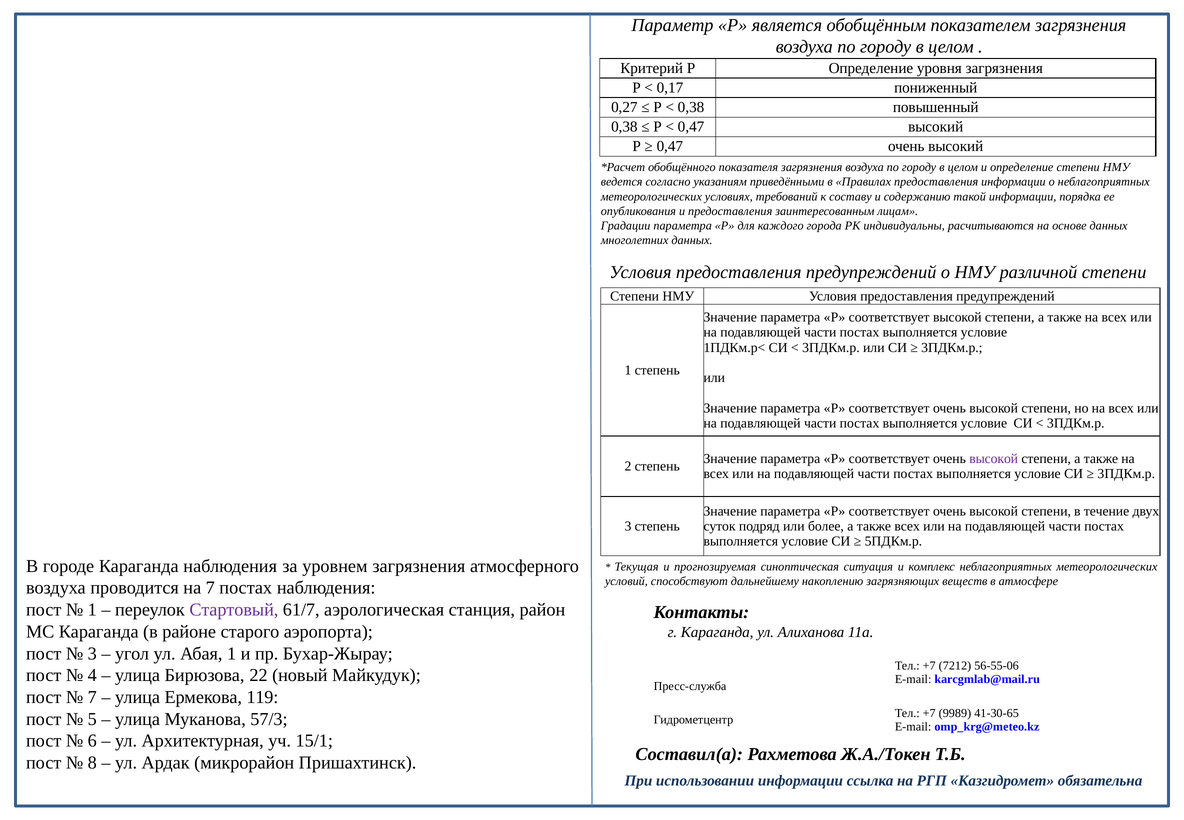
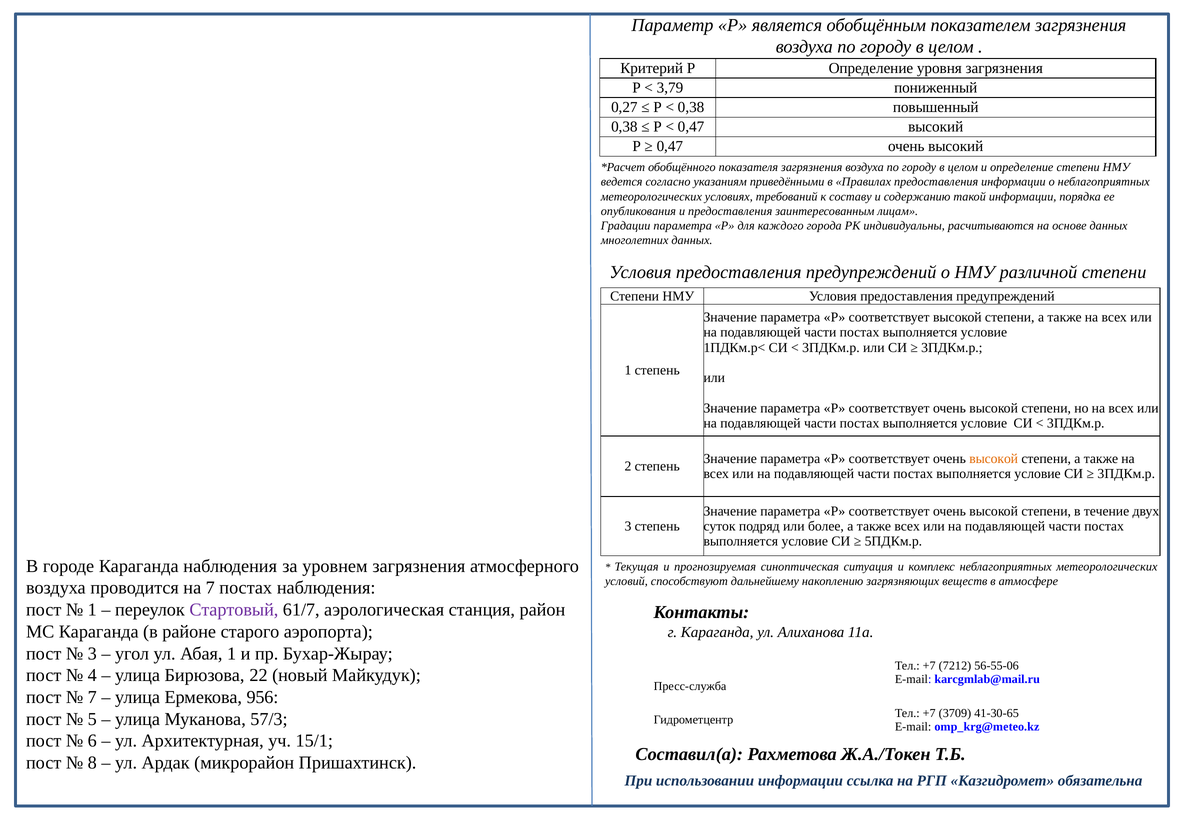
0,17: 0,17 -> 3,79
высокой at (994, 459) colour: purple -> orange
119: 119 -> 956
9989: 9989 -> 3709
